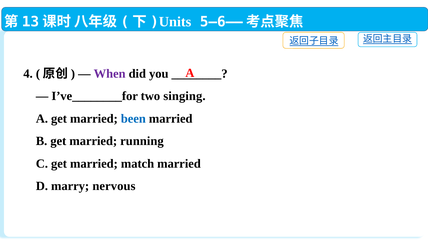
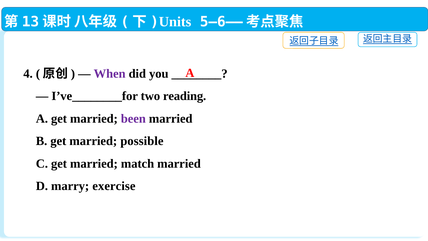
singing: singing -> reading
been colour: blue -> purple
running: running -> possible
nervous: nervous -> exercise
